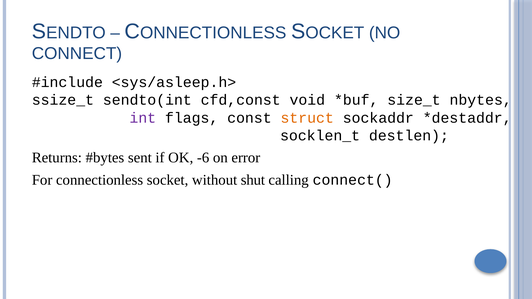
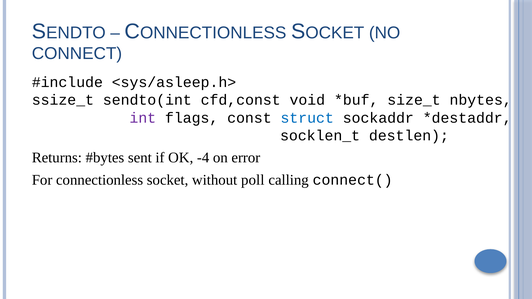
struct colour: orange -> blue
-6: -6 -> -4
shut: shut -> poll
